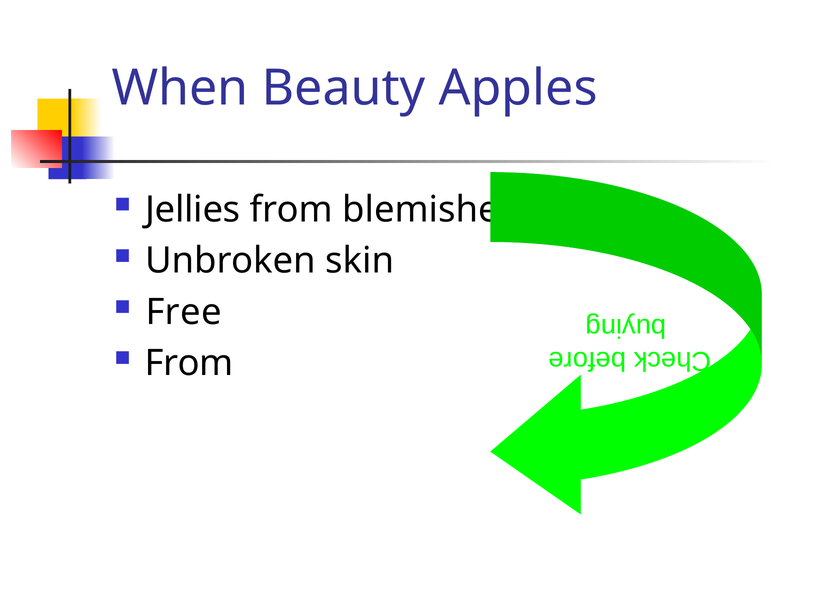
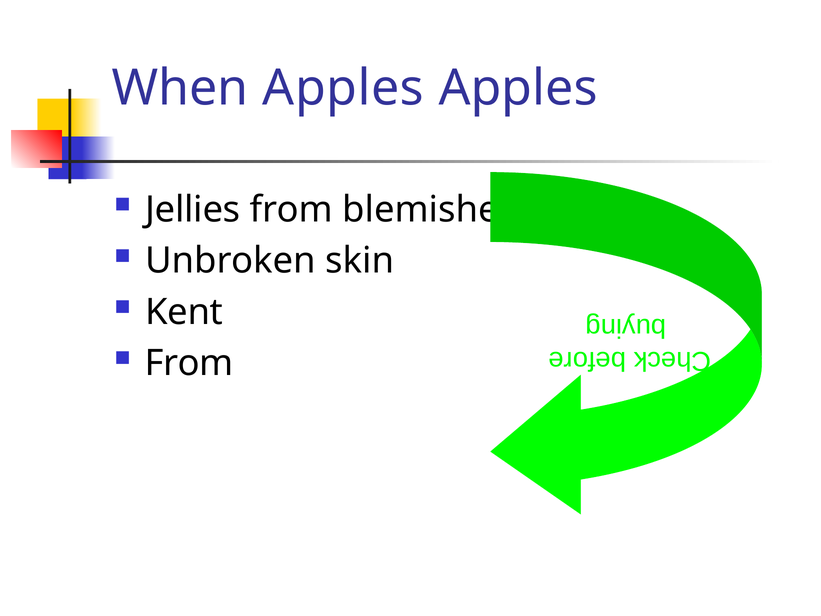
When Beauty: Beauty -> Apples
Free: Free -> Kent
